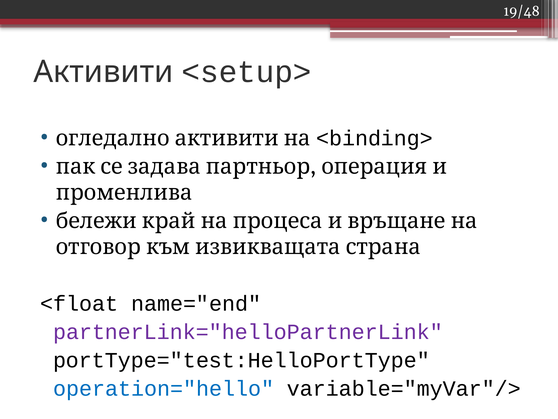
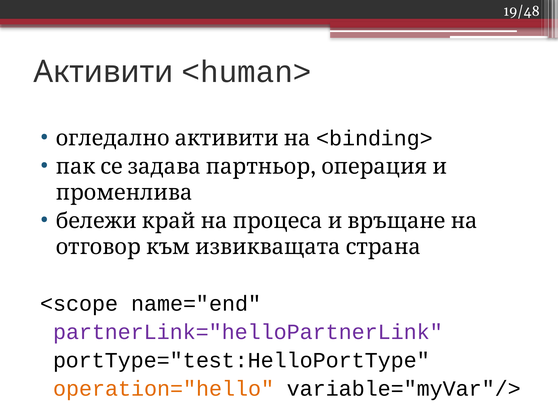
<setup>: <setup> -> <human>
<float: <float -> <scope
operation="hello colour: blue -> orange
